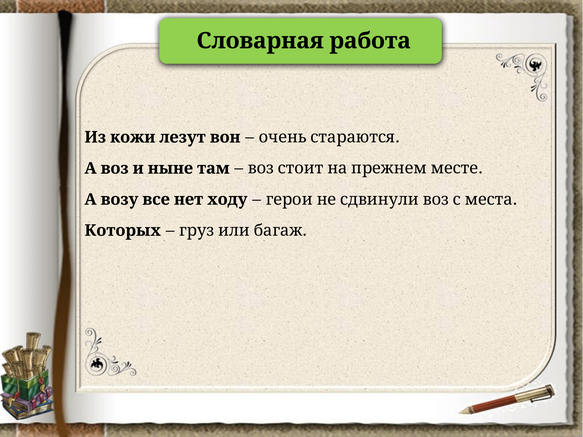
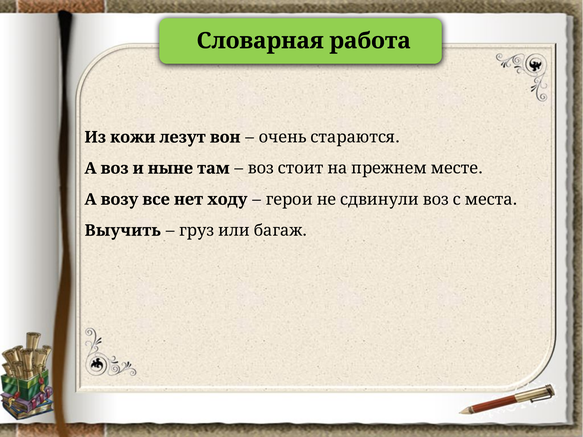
Которых: Которых -> Выучить
